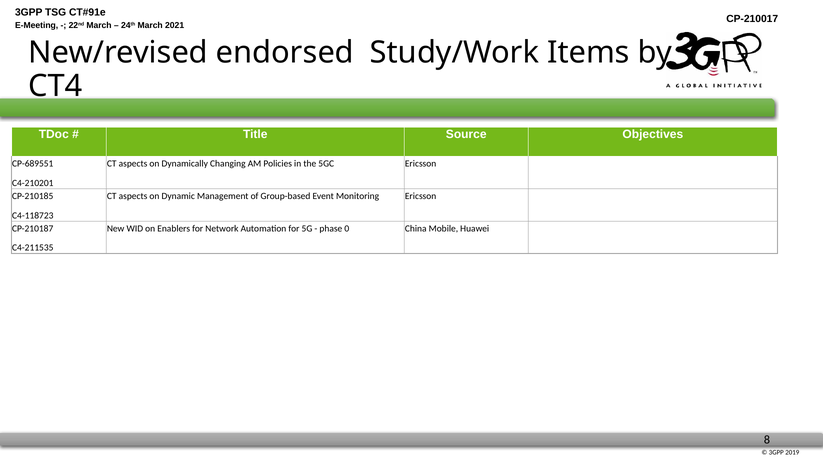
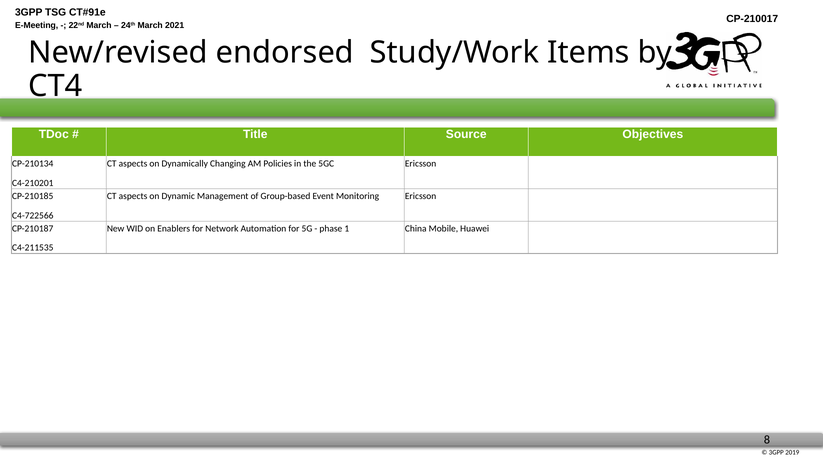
CP-689551: CP-689551 -> CP-210134
C4-118723: C4-118723 -> C4-722566
0: 0 -> 1
